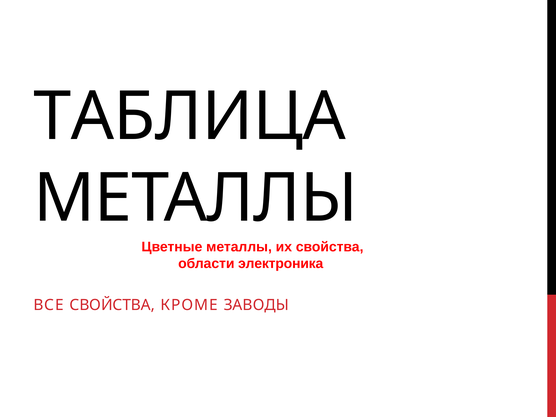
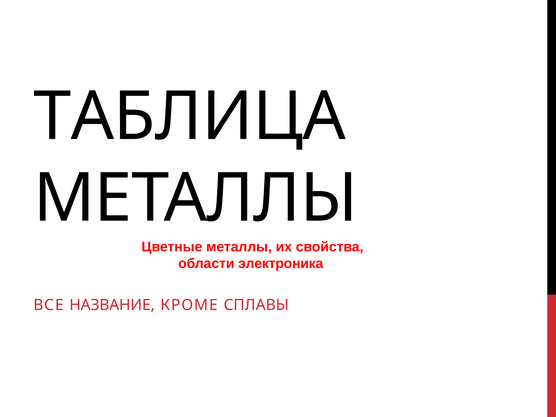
ВСЕ СВОЙСТВА: СВОЙСТВА -> НАЗВАНИЕ
ЗАВОДЫ: ЗАВОДЫ -> СПЛАВЫ
